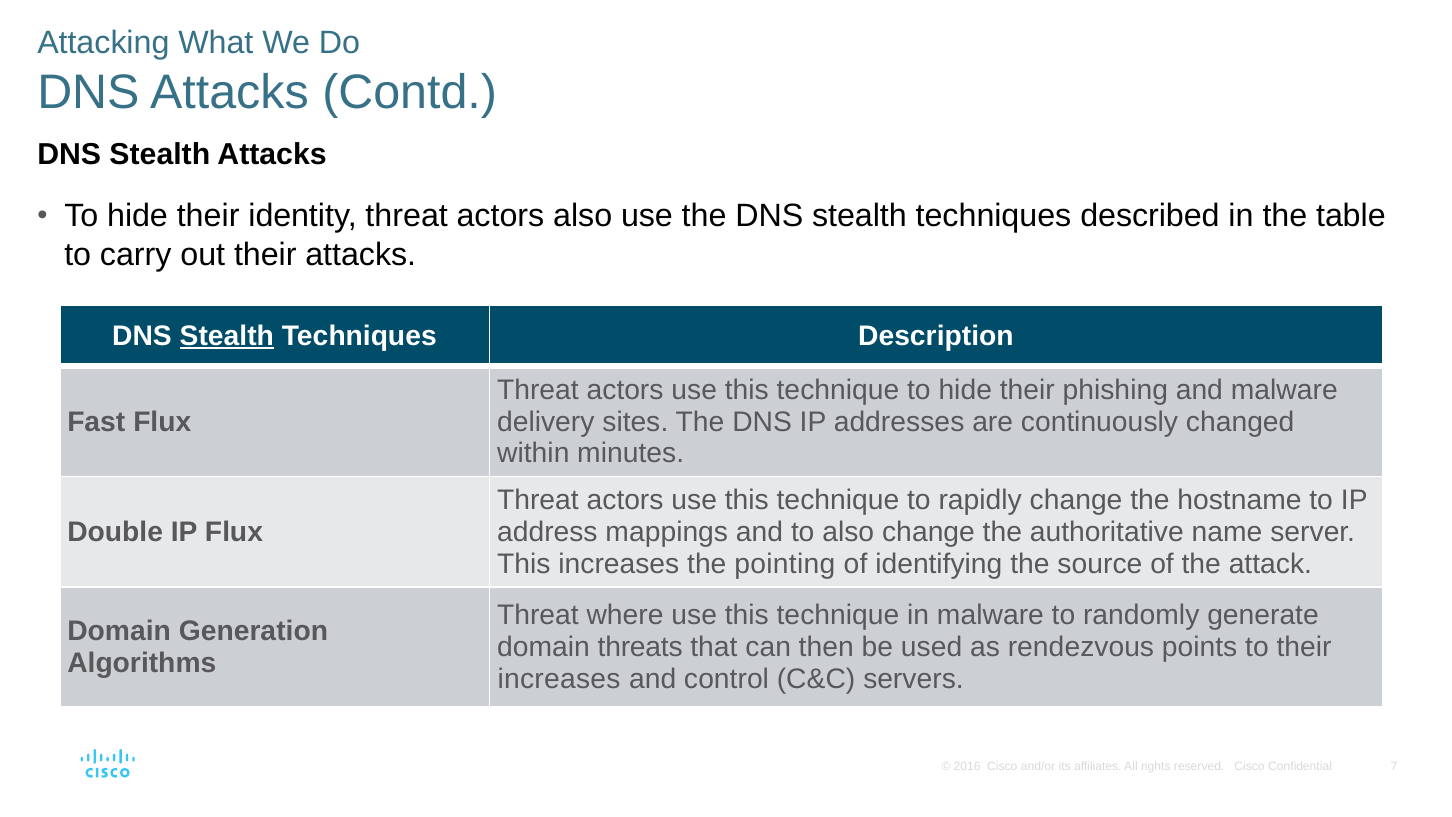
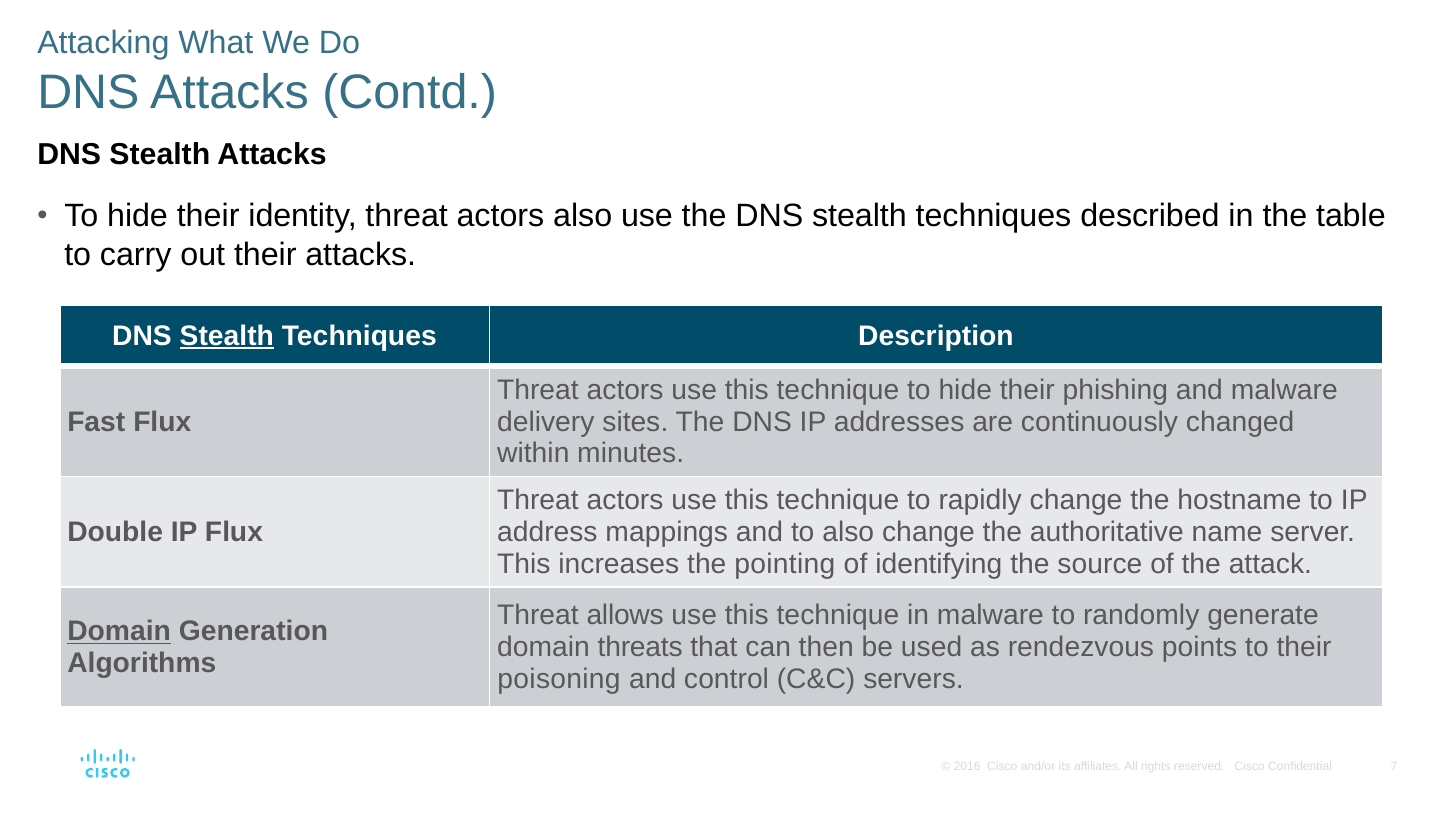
where: where -> allows
Domain at (119, 631) underline: none -> present
increases at (559, 679): increases -> poisoning
